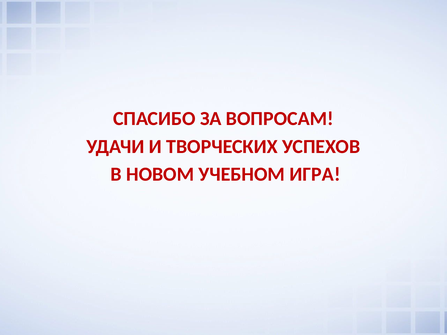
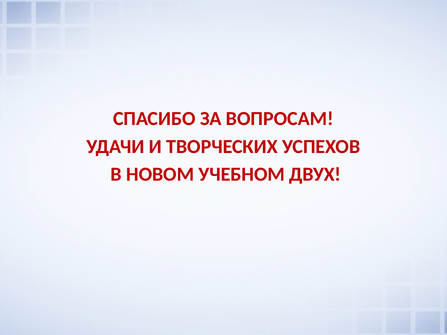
ИГРА: ИГРА -> ДВУХ
